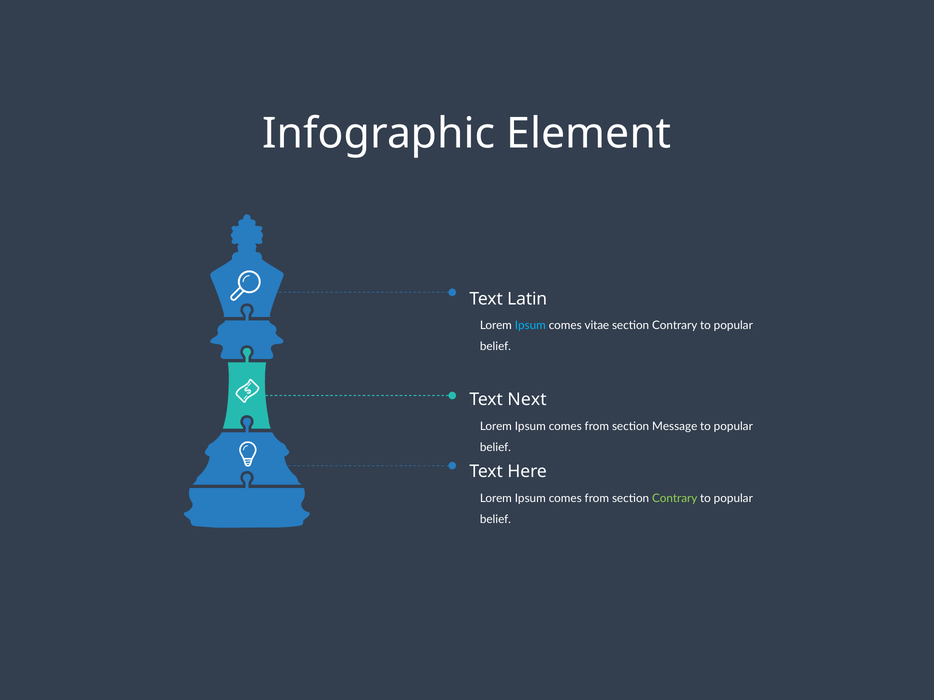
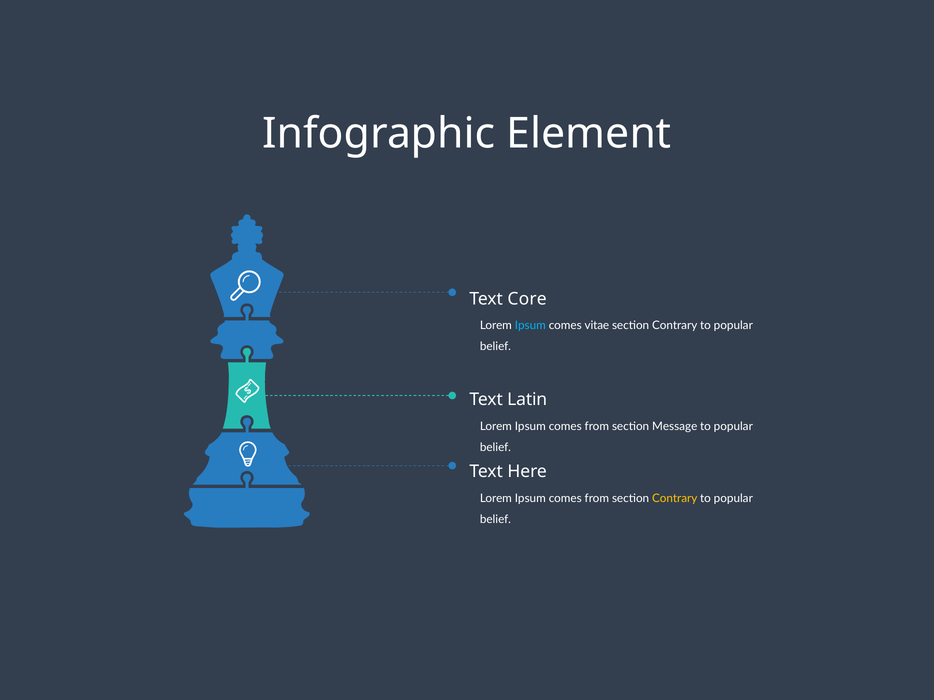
Latin: Latin -> Core
Next: Next -> Latin
Contrary at (675, 499) colour: light green -> yellow
